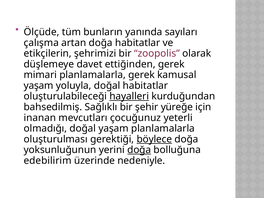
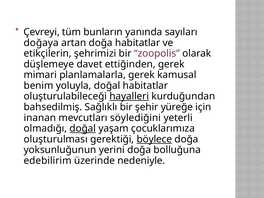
Ölçüde: Ölçüde -> Çevreyi
çalışma: çalışma -> doğaya
yaşam at (39, 86): yaşam -> benim
çocuğunuz: çocuğunuz -> söylediğini
doğal at (83, 128) underline: none -> present
yaşam planlamalarla: planlamalarla -> çocuklarımıza
doğa at (139, 150) underline: present -> none
